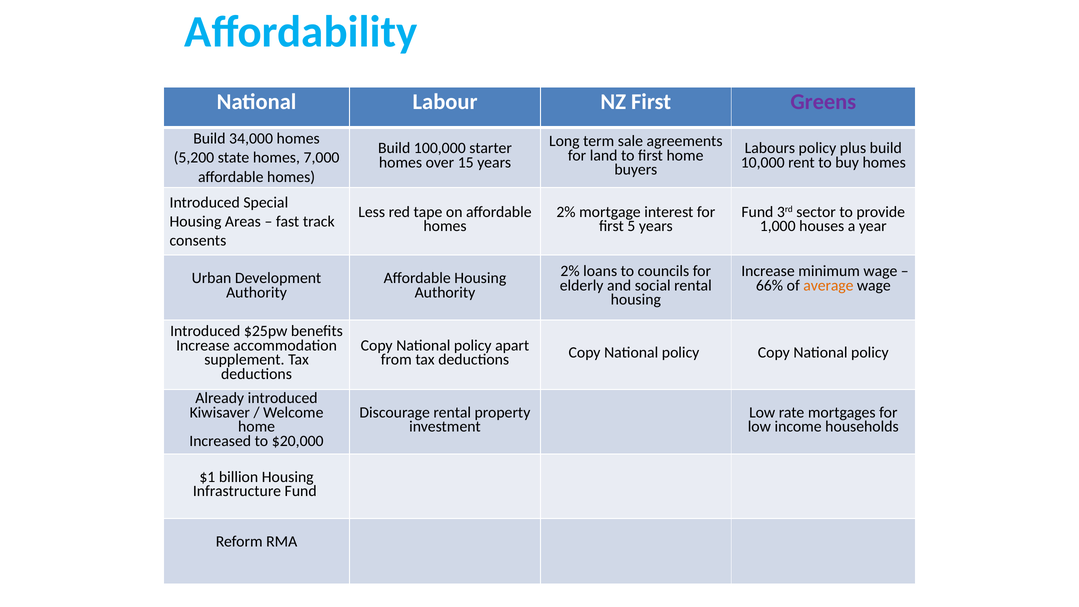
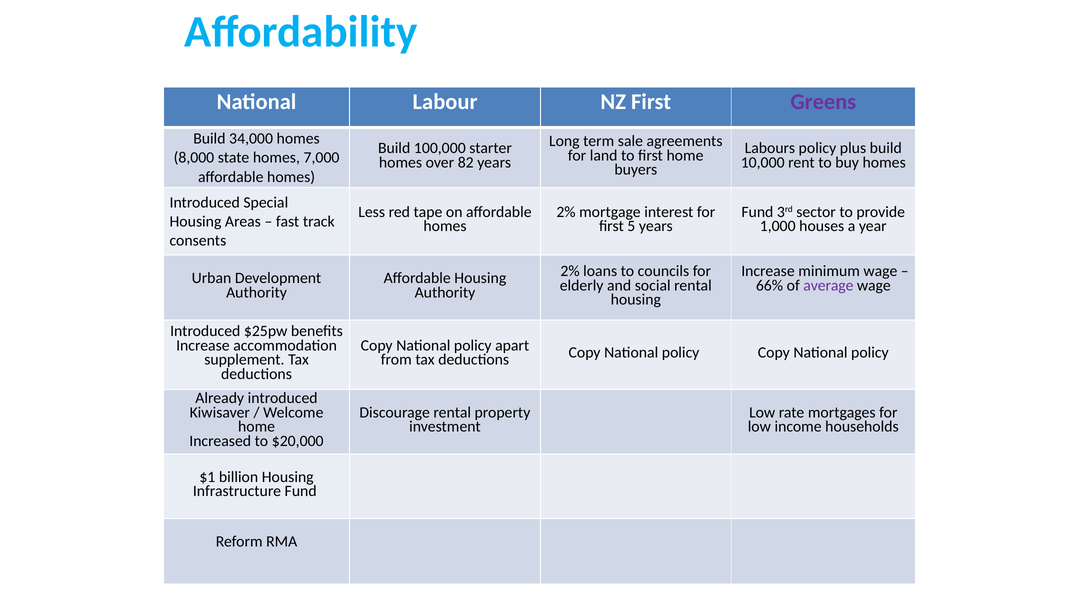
5,200: 5,200 -> 8,000
15: 15 -> 82
average colour: orange -> purple
